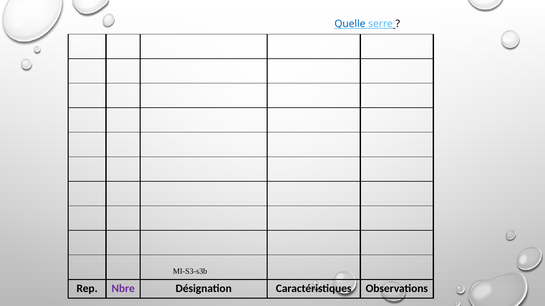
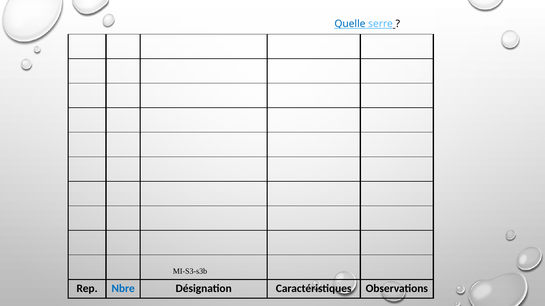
Nbre colour: purple -> blue
